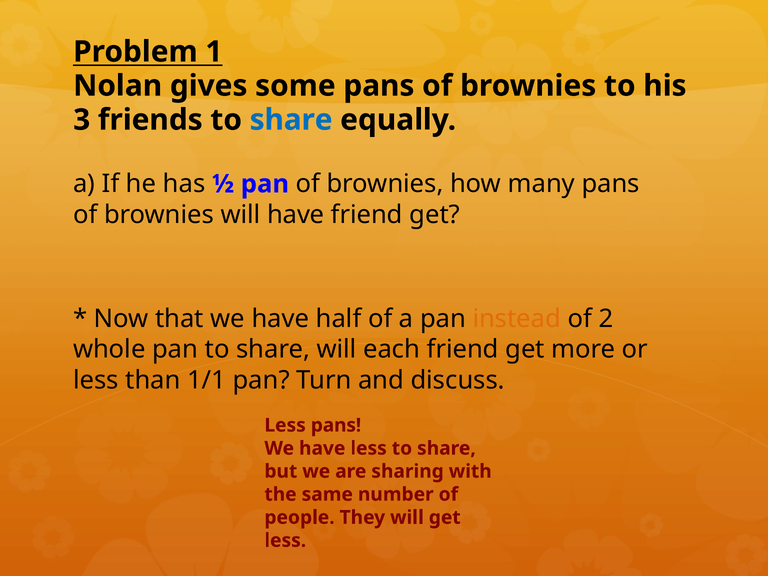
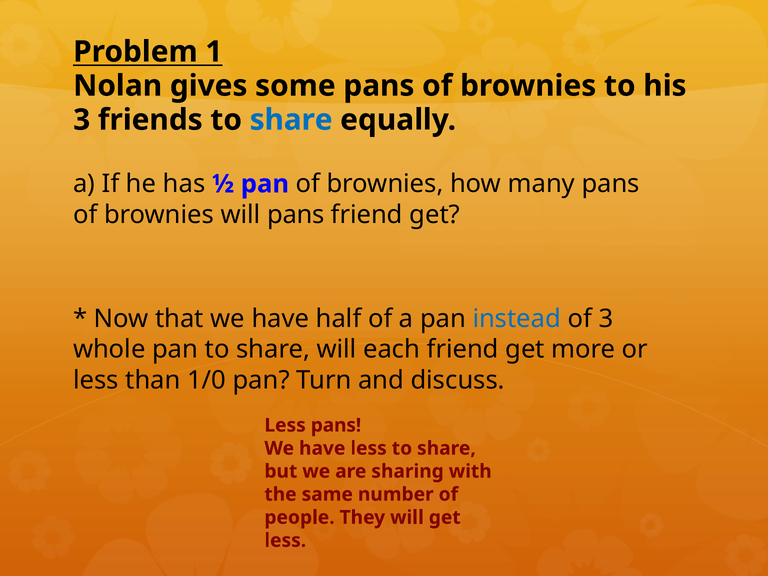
will have: have -> pans
instead colour: orange -> blue
of 2: 2 -> 3
1/1: 1/1 -> 1/0
